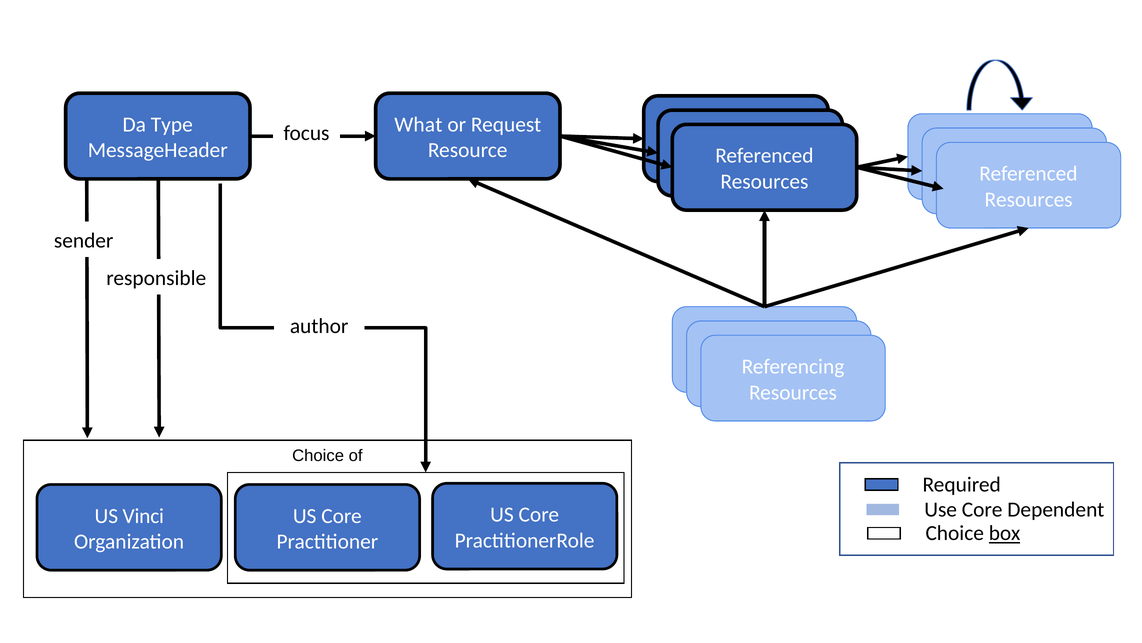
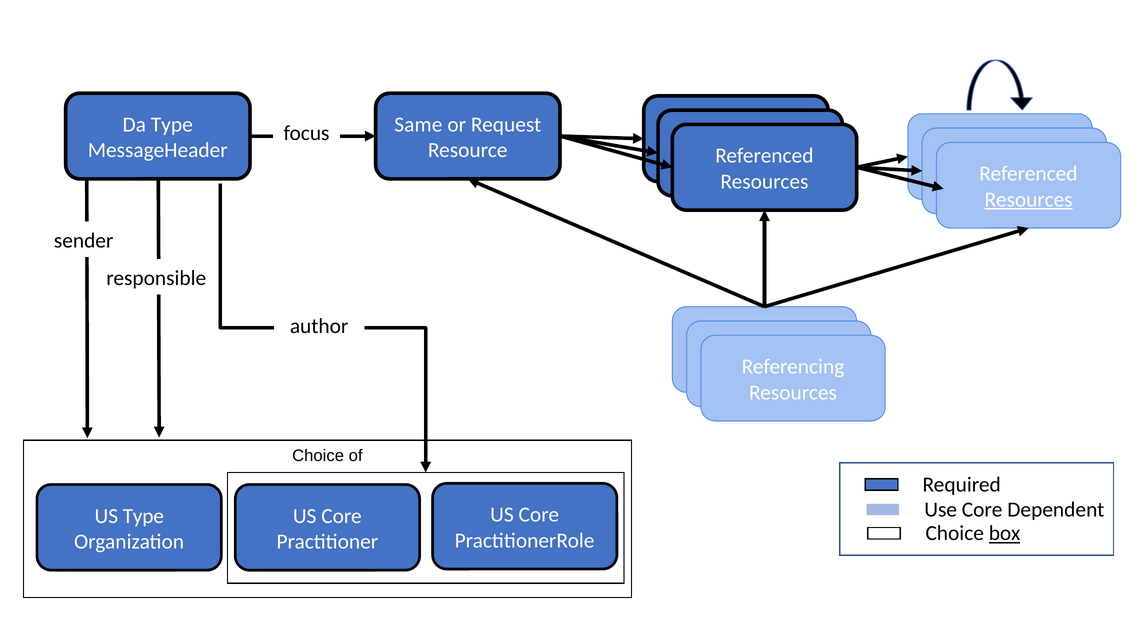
What: What -> Same
Resources at (1029, 199) underline: none -> present
US Vinci: Vinci -> Type
